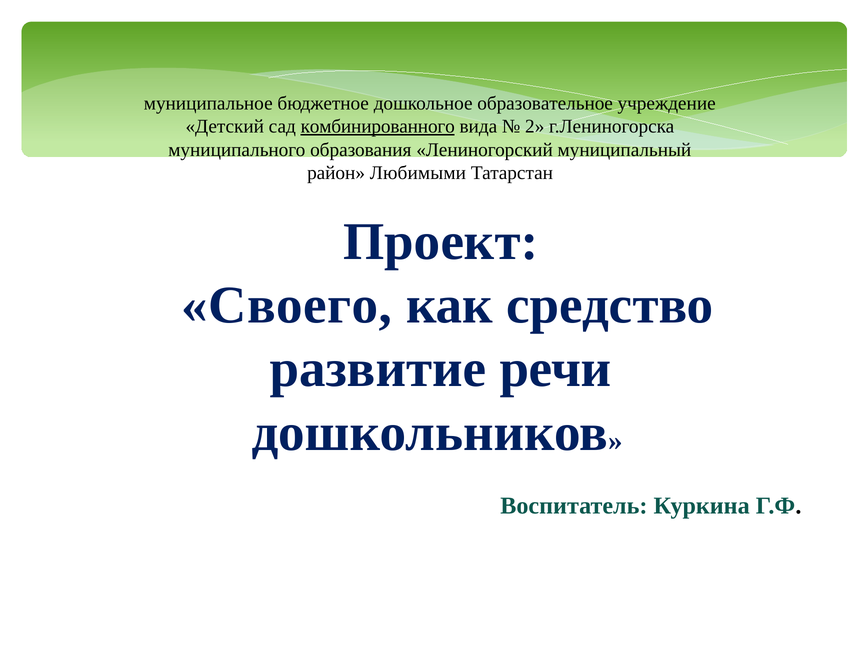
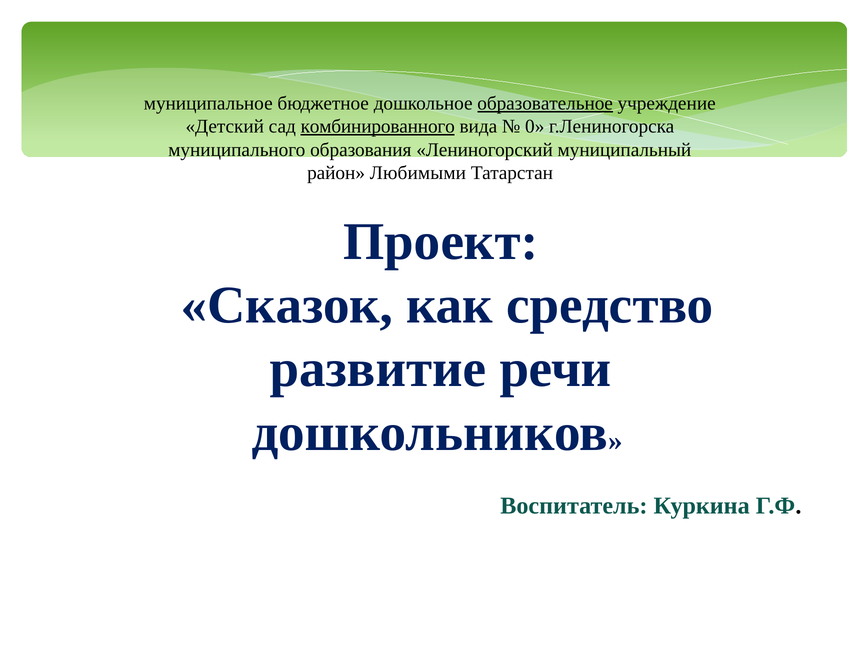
образовательное underline: none -> present
2: 2 -> 0
Своего: Своего -> Сказок
